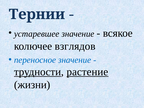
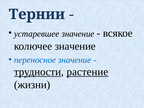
колючее взглядов: взглядов -> значение
